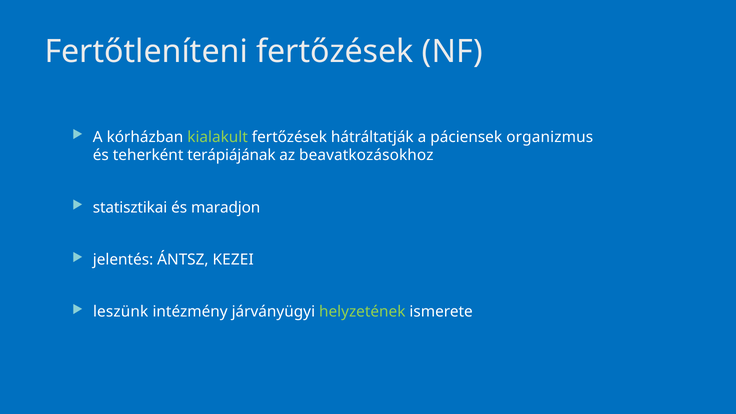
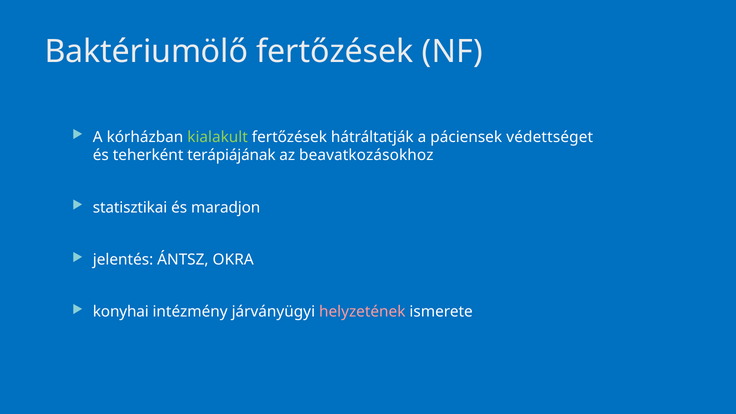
Fertőtleníteni: Fertőtleníteni -> Baktériumölő
organizmus: organizmus -> védettséget
KEZEI: KEZEI -> OKRA
leszünk: leszünk -> konyhai
helyzetének colour: light green -> pink
